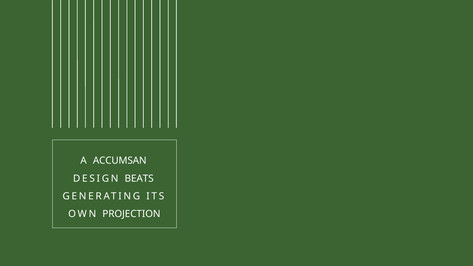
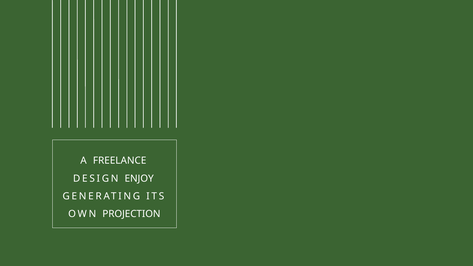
ACCUMSAN: ACCUMSAN -> FREELANCE
BEATS: BEATS -> ENJOY
